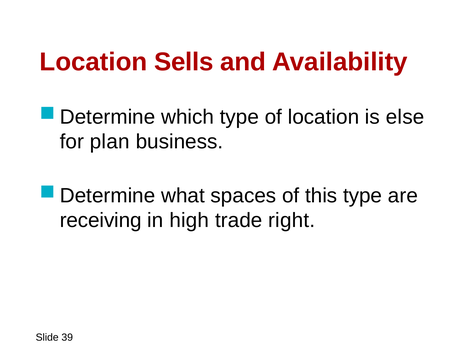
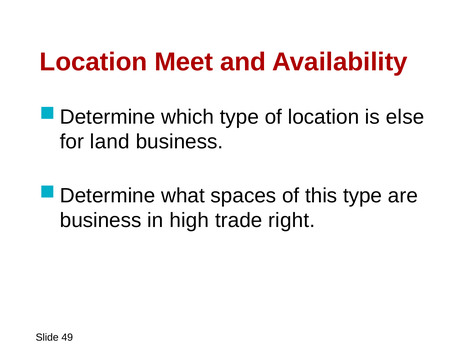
Sells: Sells -> Meet
plan: plan -> land
receiving at (101, 221): receiving -> business
39: 39 -> 49
